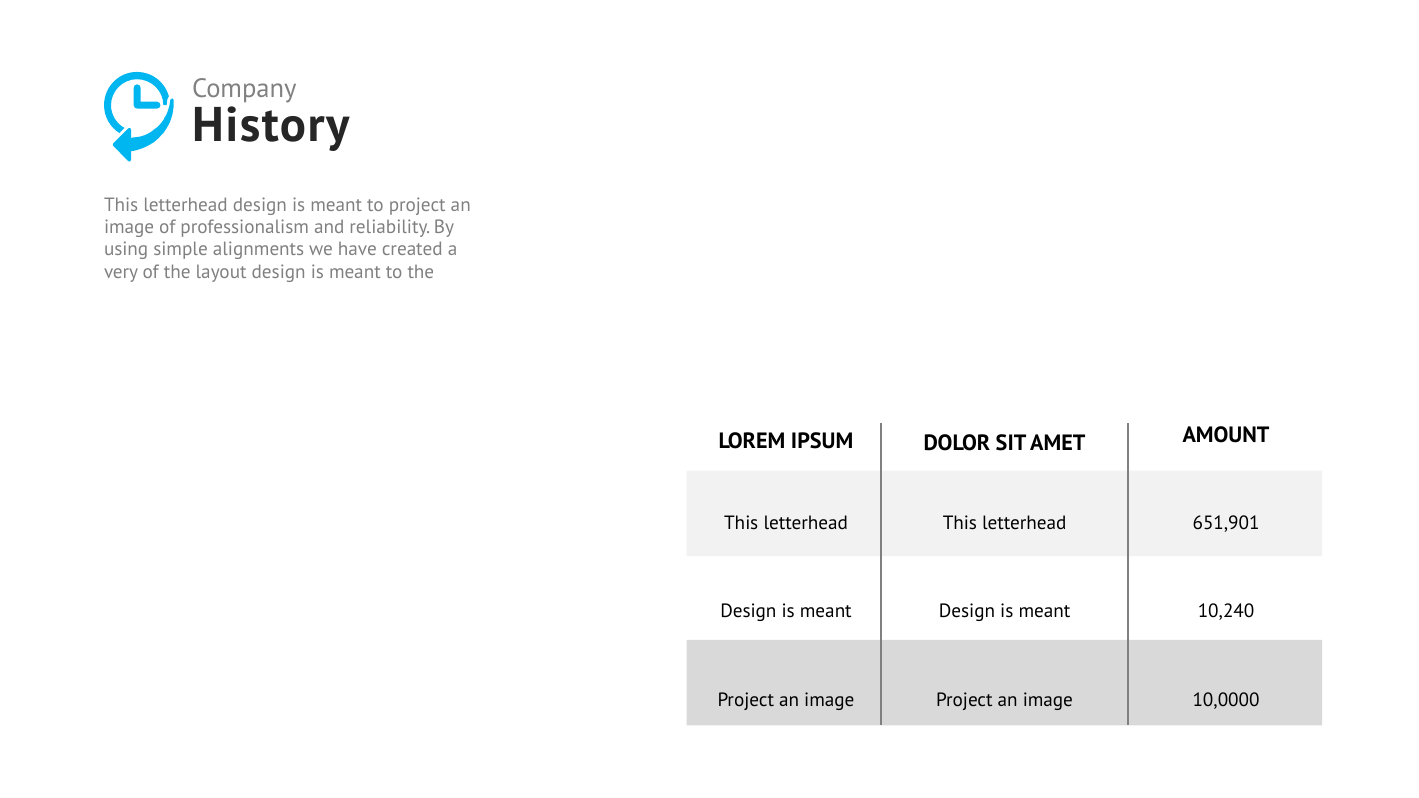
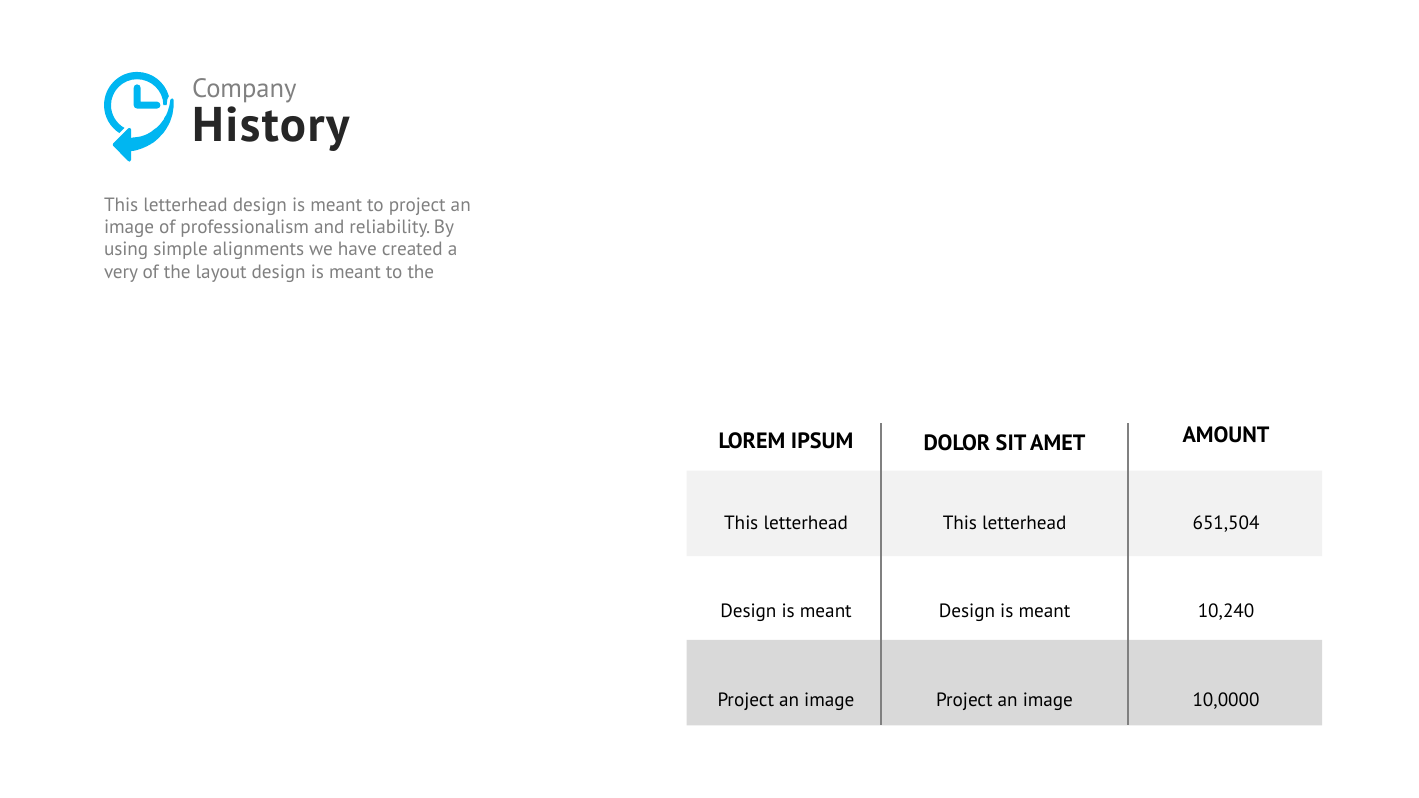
651,901: 651,901 -> 651,504
